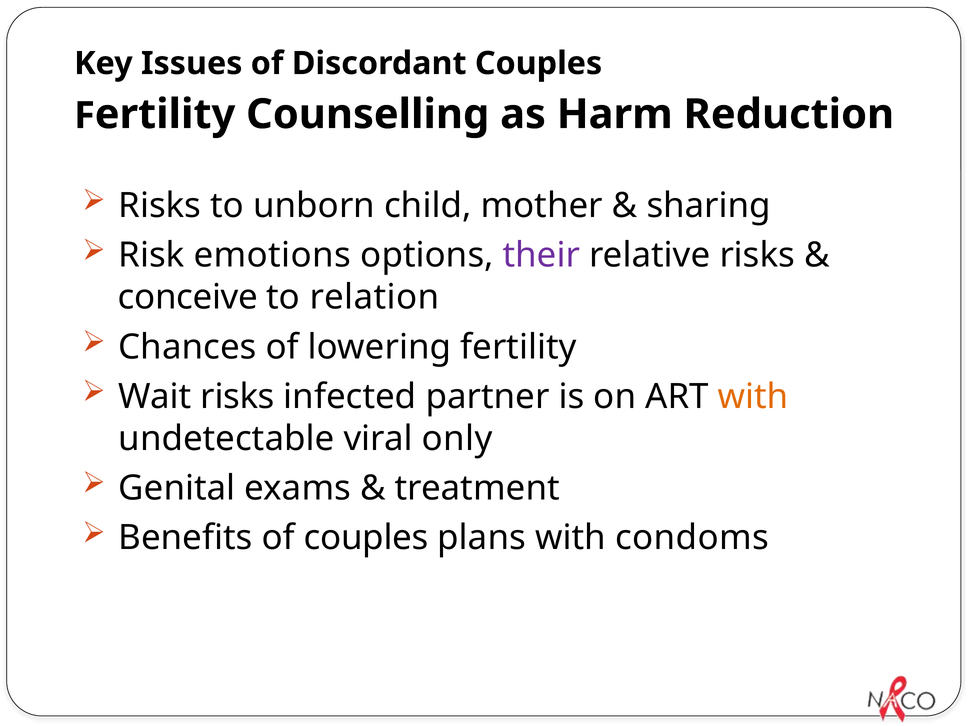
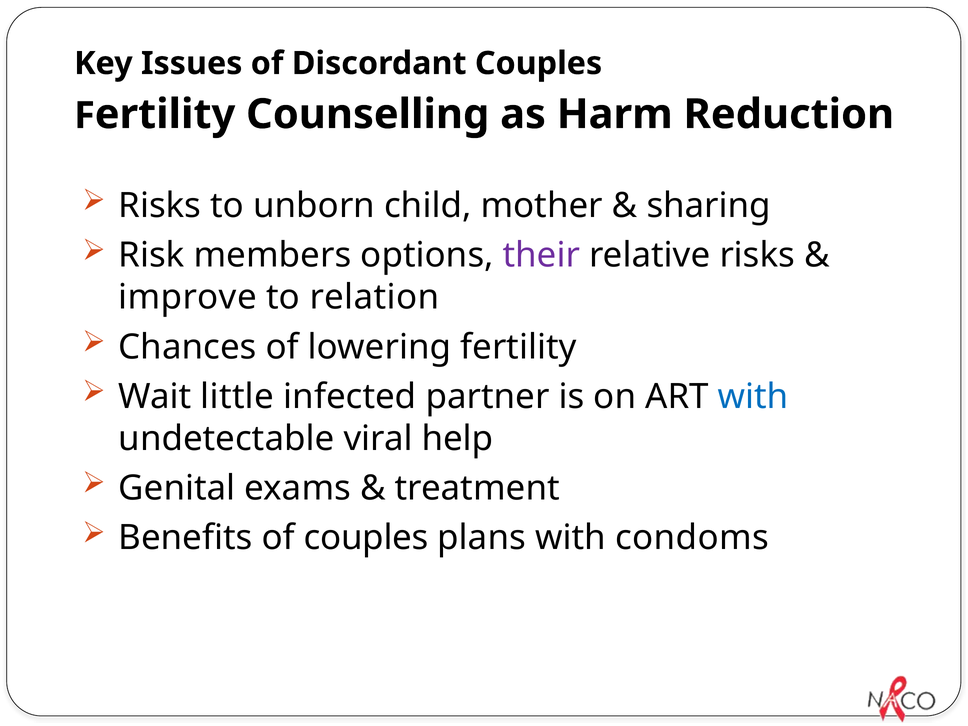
emotions: emotions -> members
conceive: conceive -> improve
Wait risks: risks -> little
with at (753, 397) colour: orange -> blue
only: only -> help
